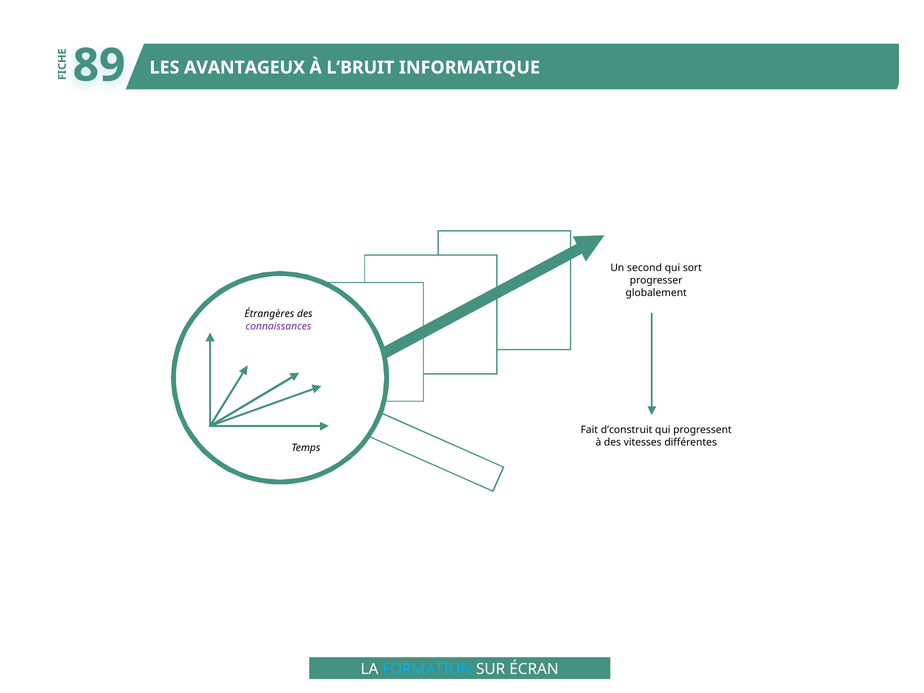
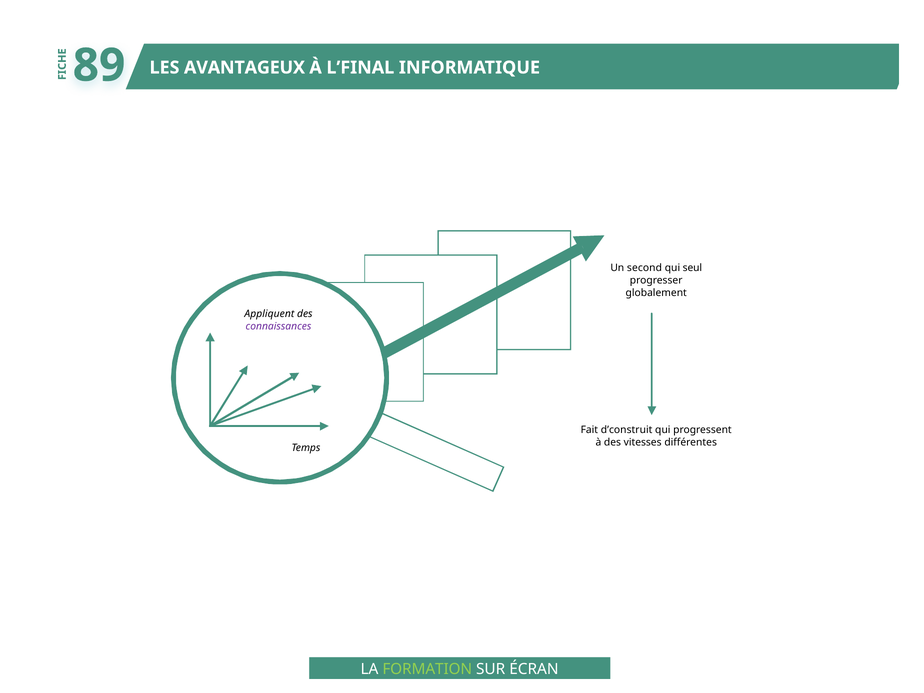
L’BRUIT: L’BRUIT -> L’FINAL
sort: sort -> seul
Étrangères: Étrangères -> Appliquent
FORMATION colour: light blue -> light green
